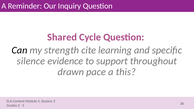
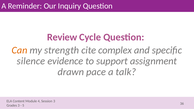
Shared: Shared -> Review
Can colour: black -> orange
learning: learning -> complex
throughout: throughout -> assignment
this: this -> talk
